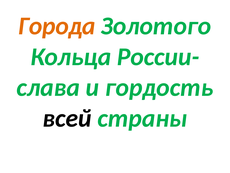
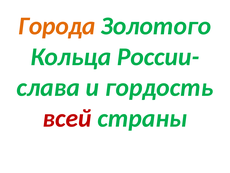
всей colour: black -> red
